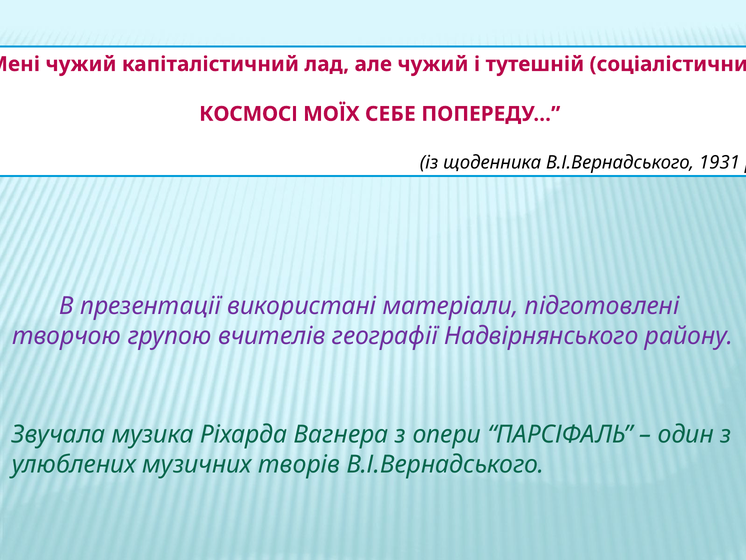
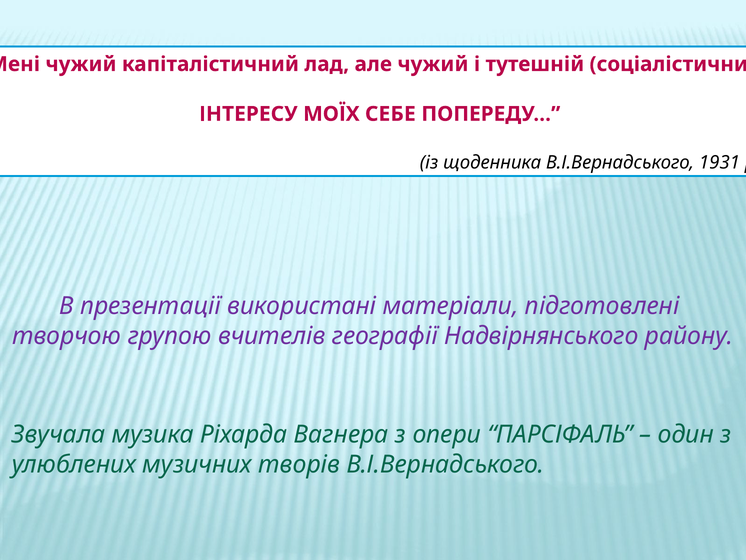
КОСМОСІ: КОСМОСІ -> ІНТЕРЕСУ
